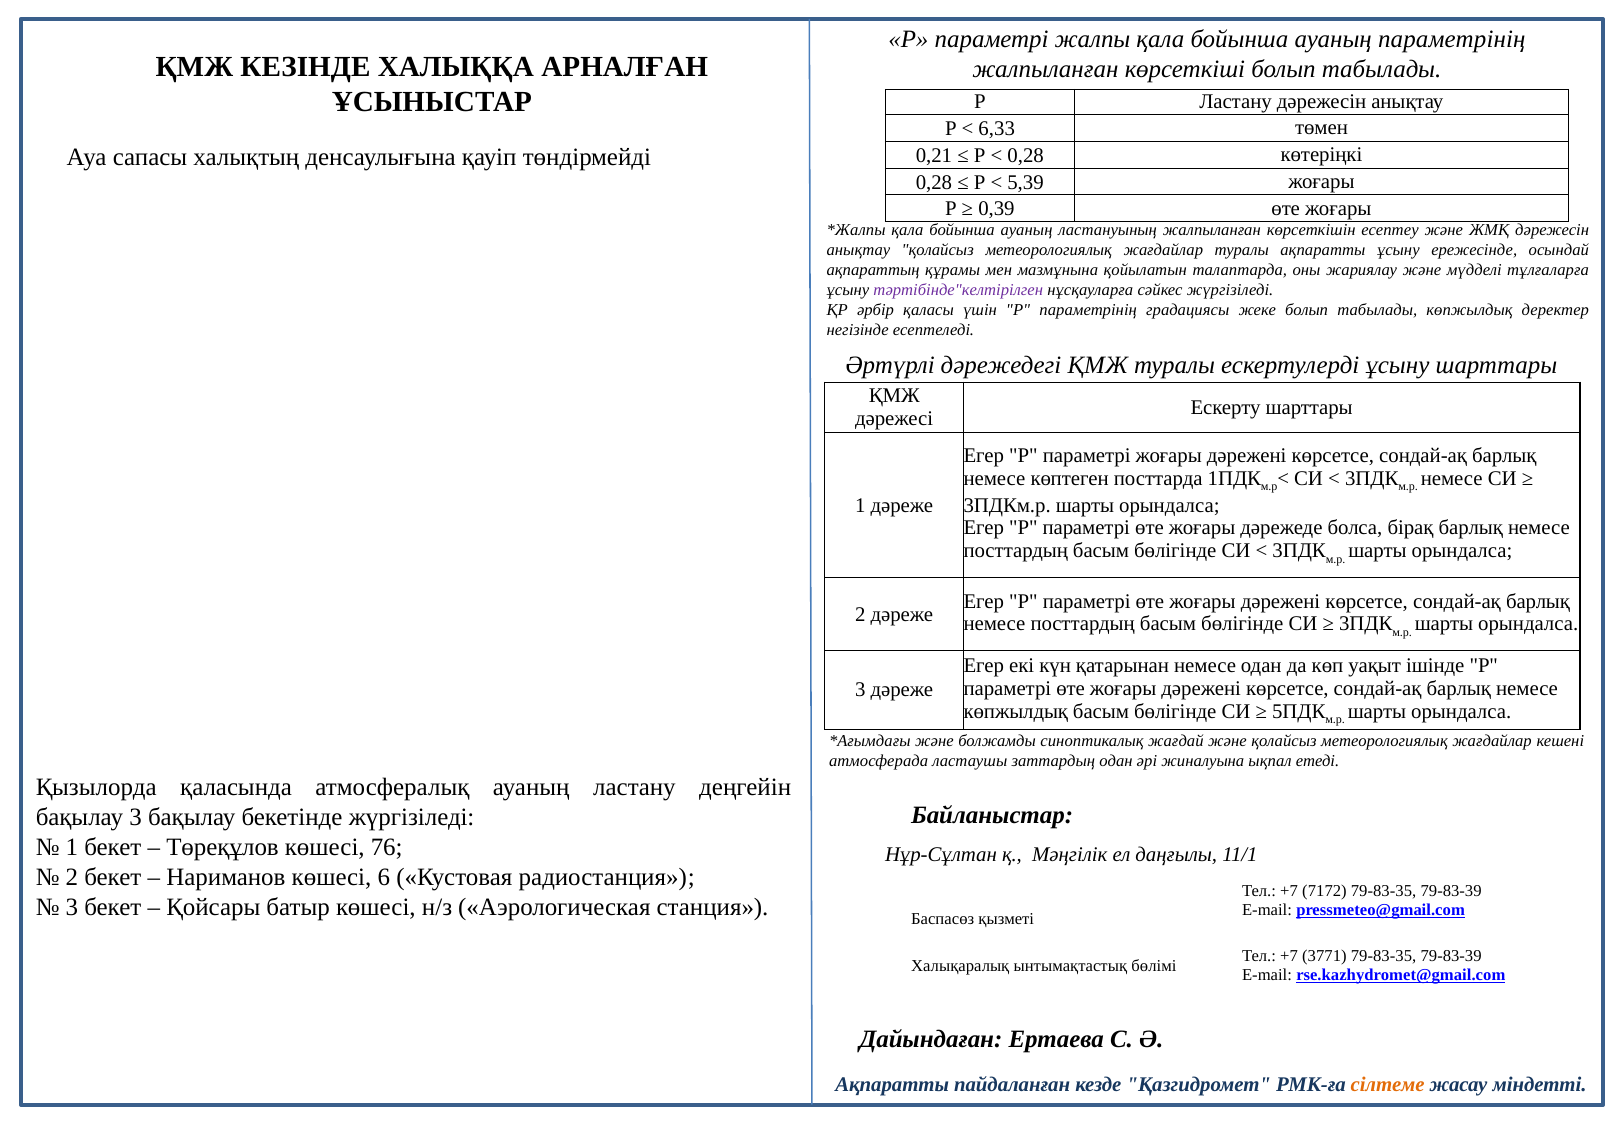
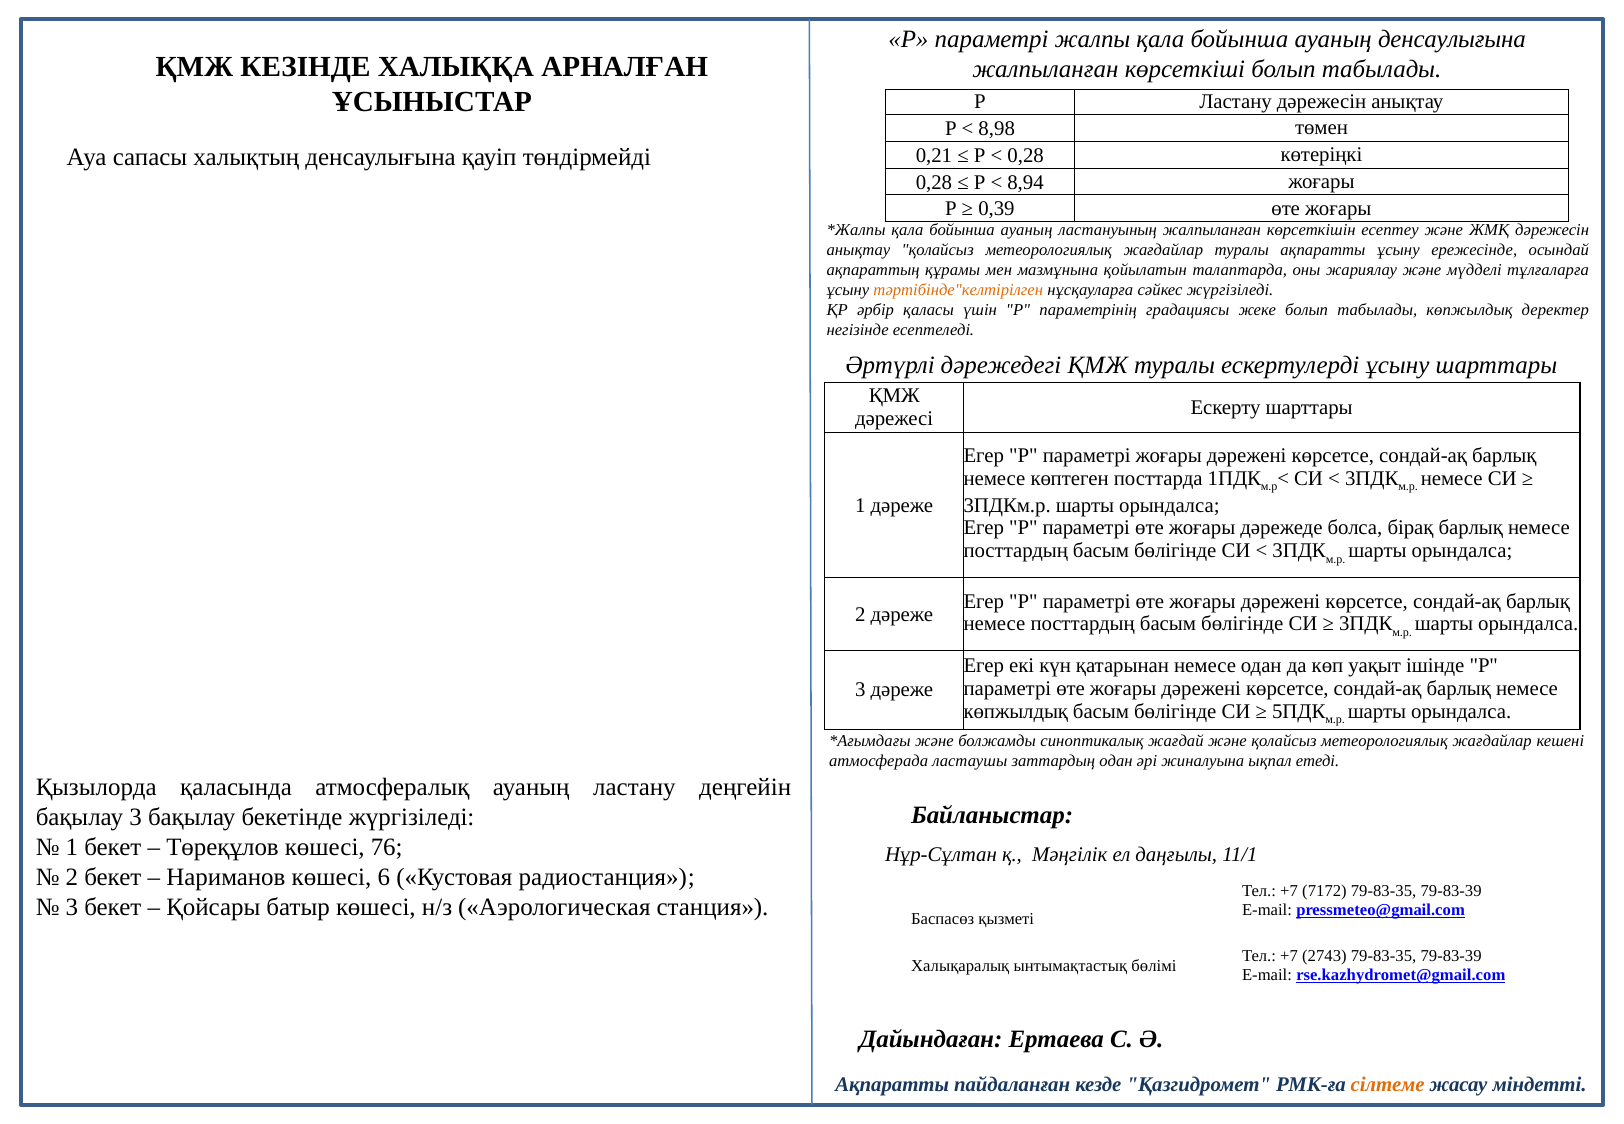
ауаның параметрінің: параметрінің -> денсаулығына
6,33: 6,33 -> 8,98
5,39: 5,39 -> 8,94
тәртібінде"келтірілген colour: purple -> orange
3771: 3771 -> 2743
